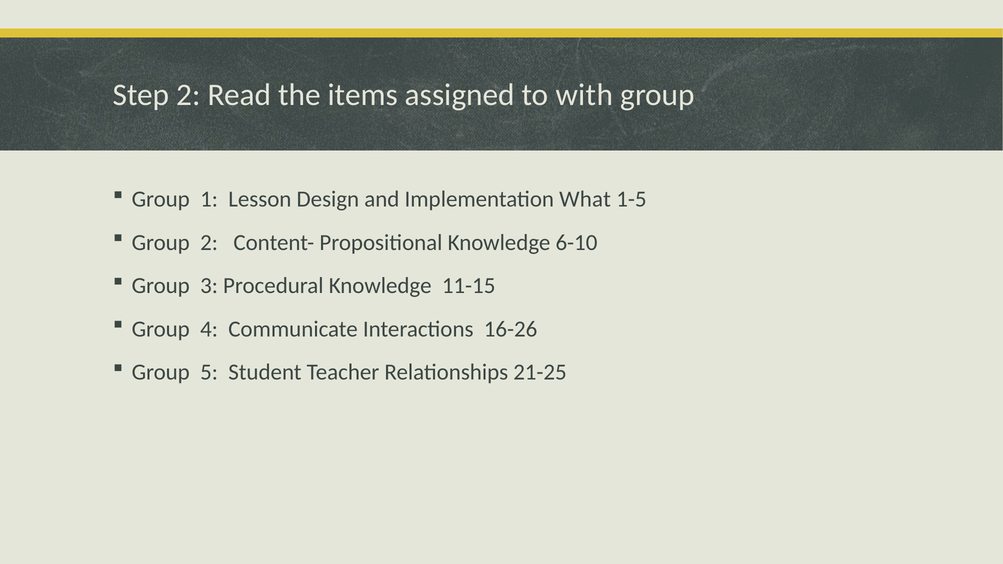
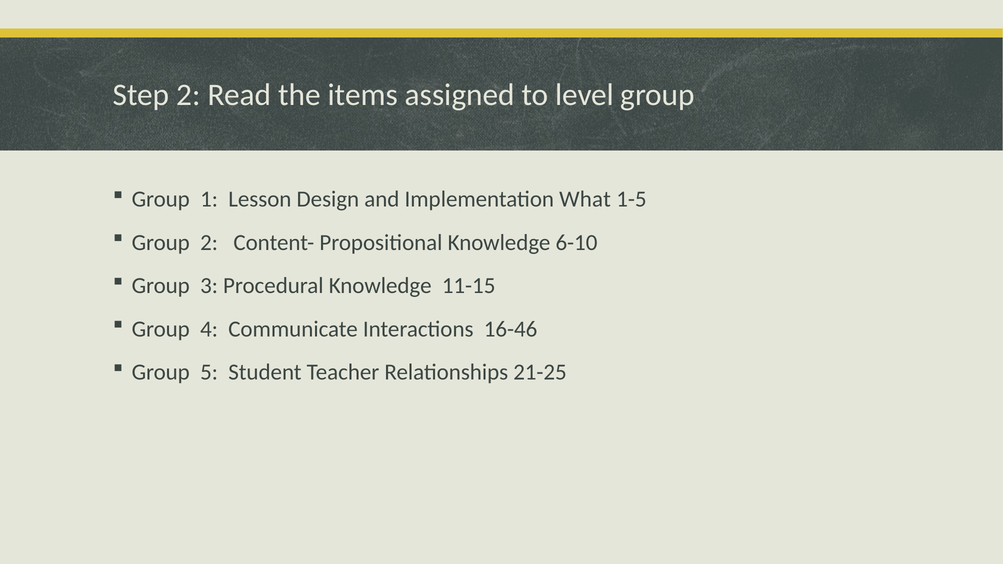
with: with -> level
16-26: 16-26 -> 16-46
